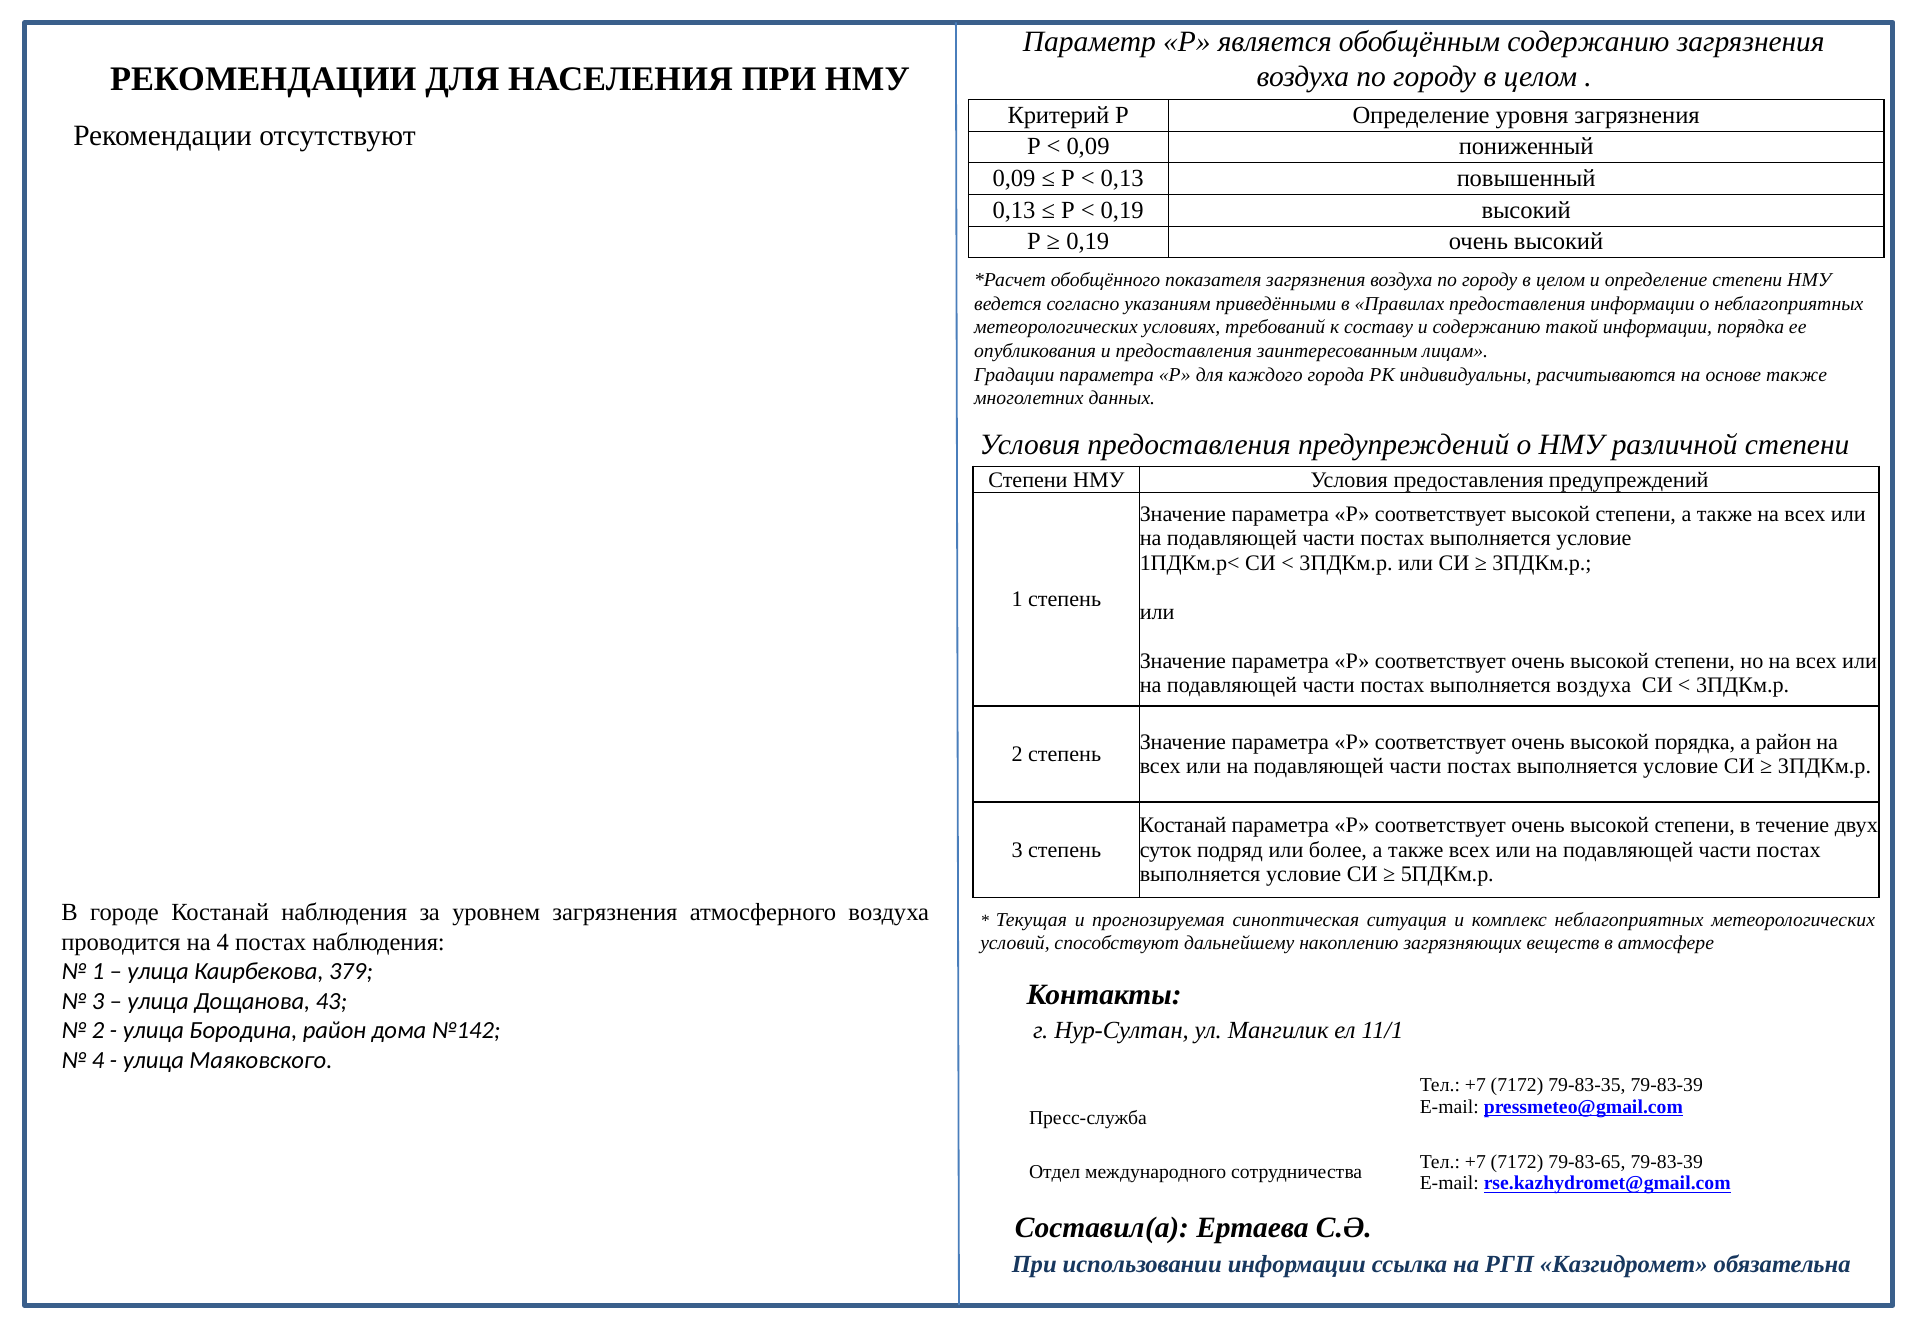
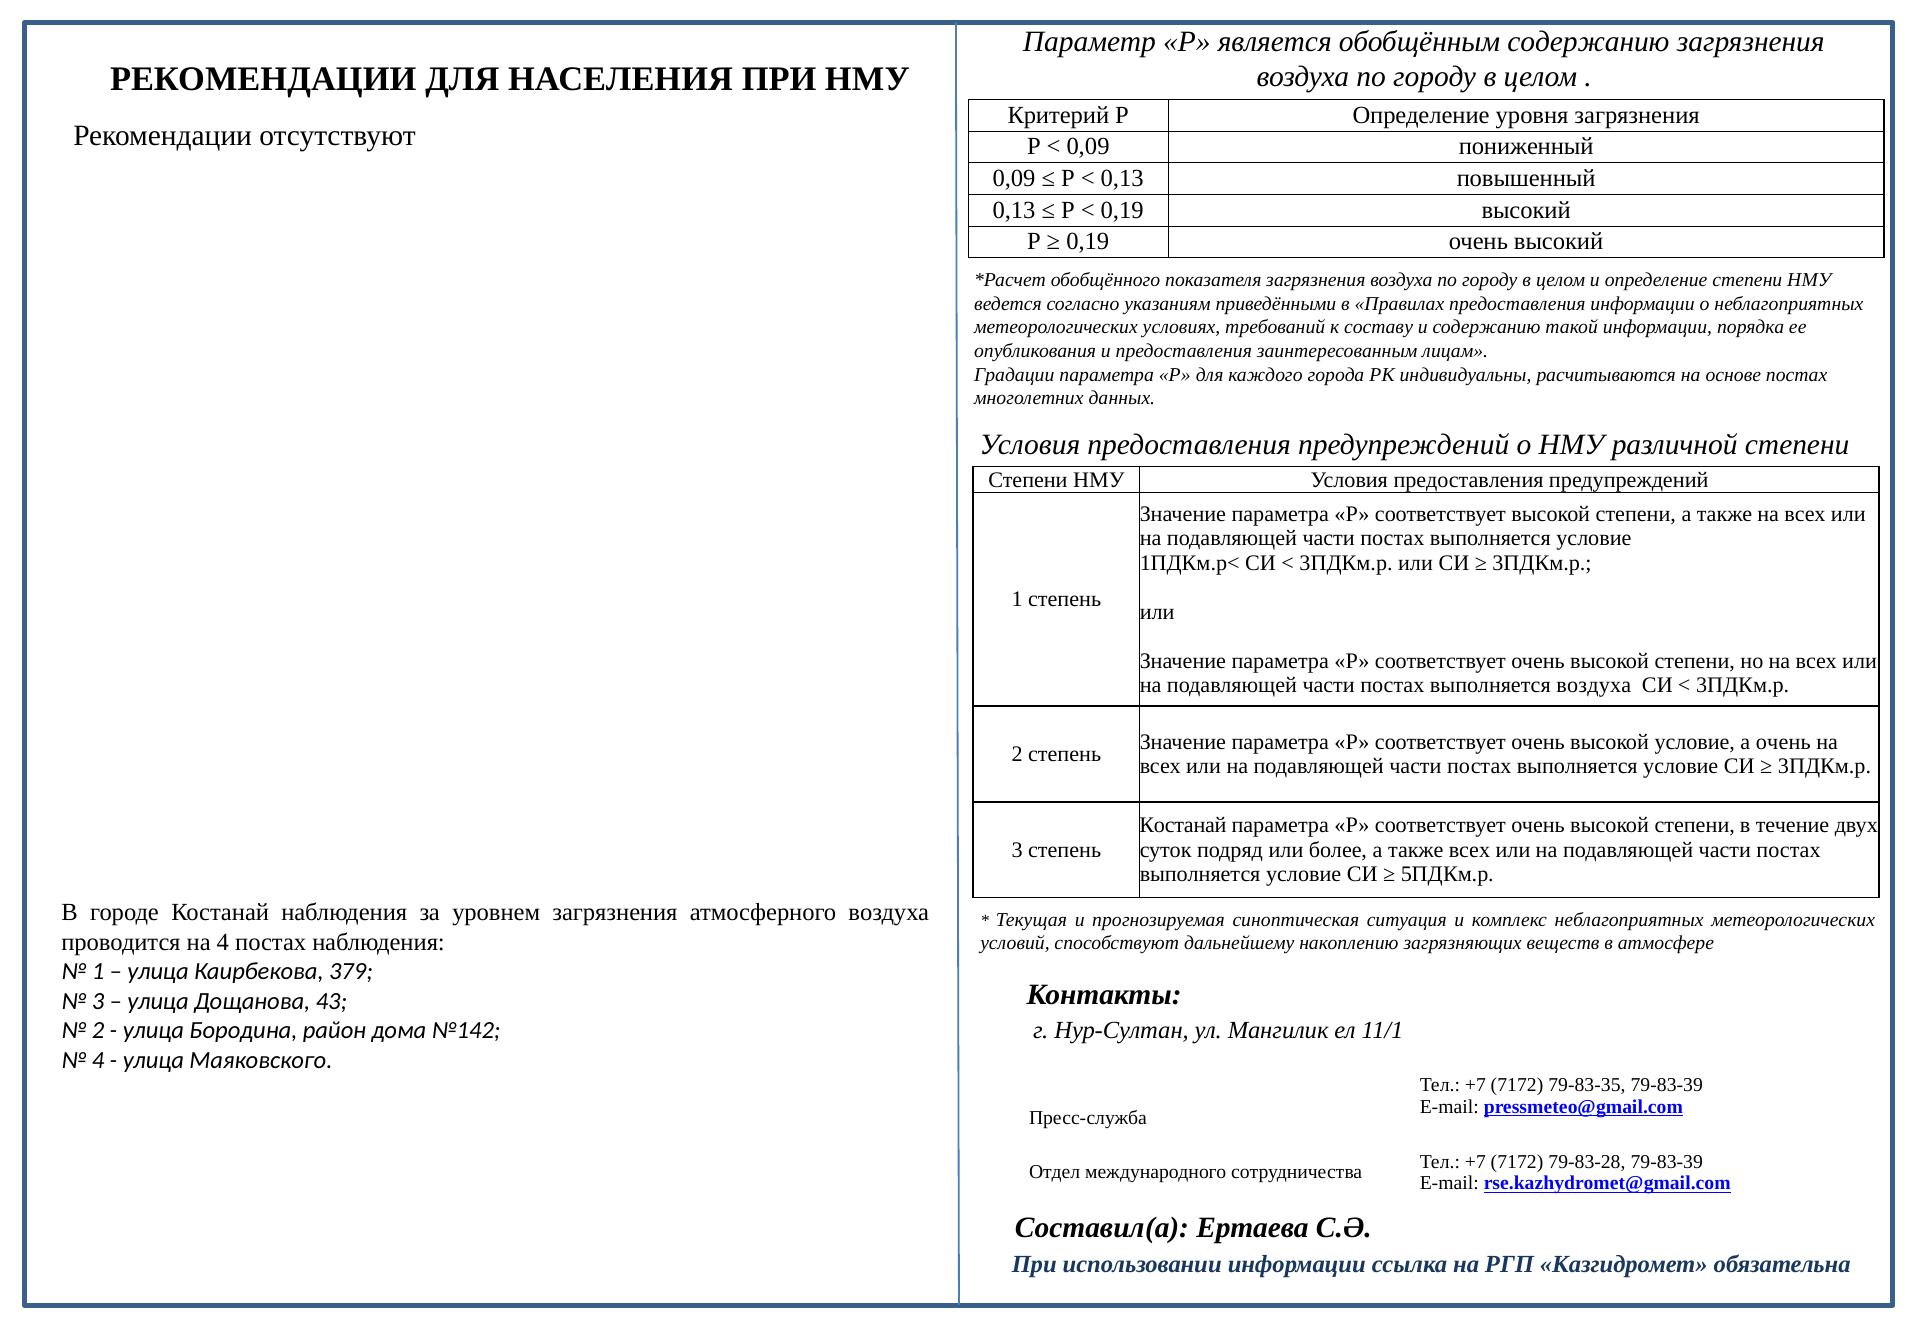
основе также: также -> постах
высокой порядка: порядка -> условие
а район: район -> очень
79-83-65: 79-83-65 -> 79-83-28
